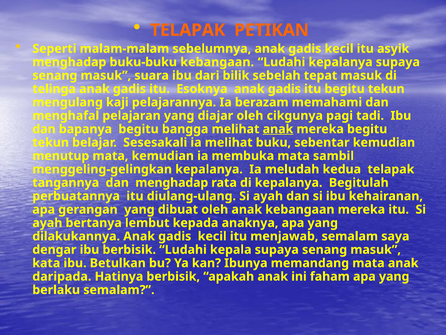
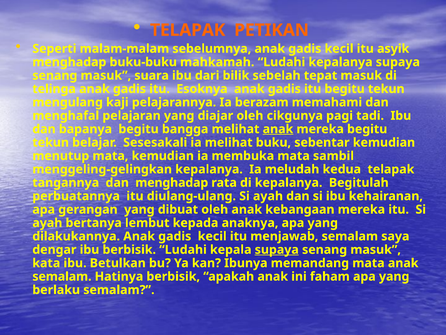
buku-buku kebangaan: kebangaan -> mahkamah
supaya at (277, 249) underline: none -> present
daripada at (62, 276): daripada -> semalam
